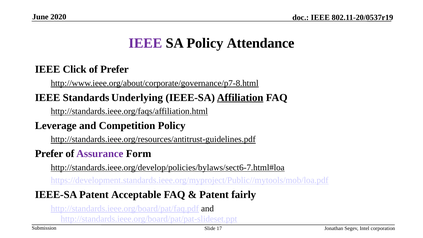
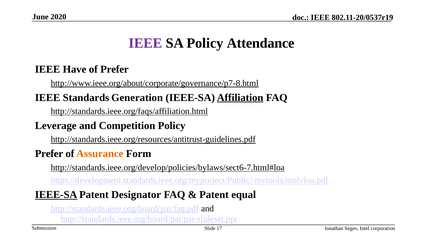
Click: Click -> Have
Underlying: Underlying -> Generation
Assurance colour: purple -> orange
IEEE-SA at (56, 195) underline: none -> present
Acceptable: Acceptable -> Designator
fairly: fairly -> equal
